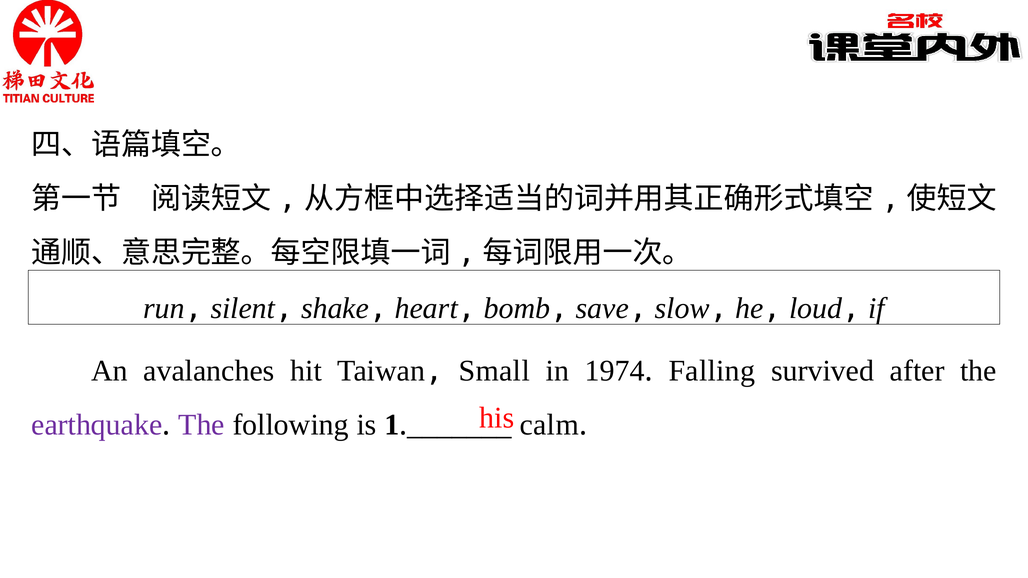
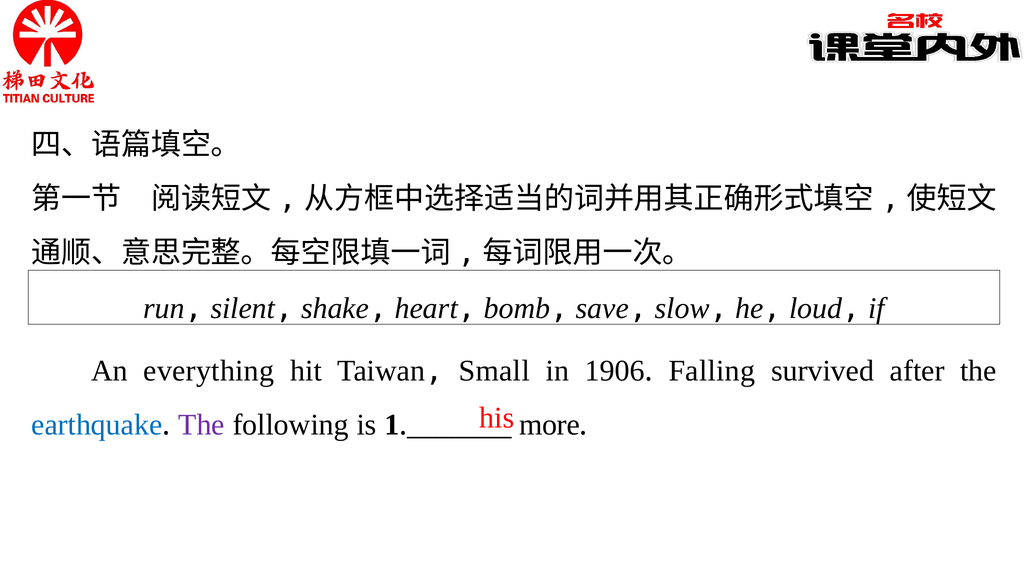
avalanches: avalanches -> everything
1974: 1974 -> 1906
earthquake colour: purple -> blue
calm: calm -> more
